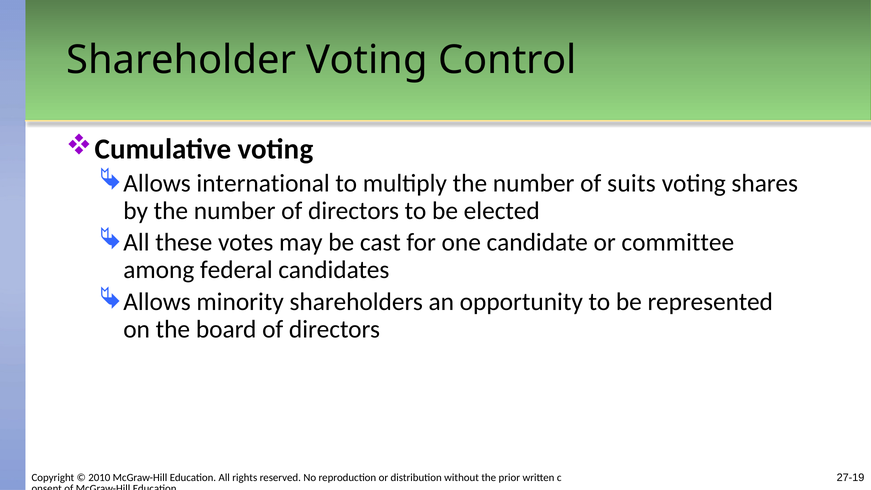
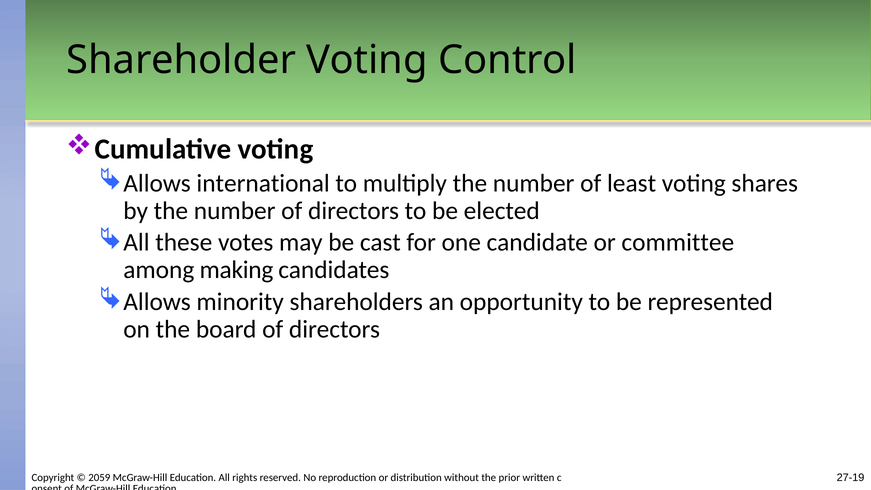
suits: suits -> least
federal: federal -> making
2010: 2010 -> 2059
